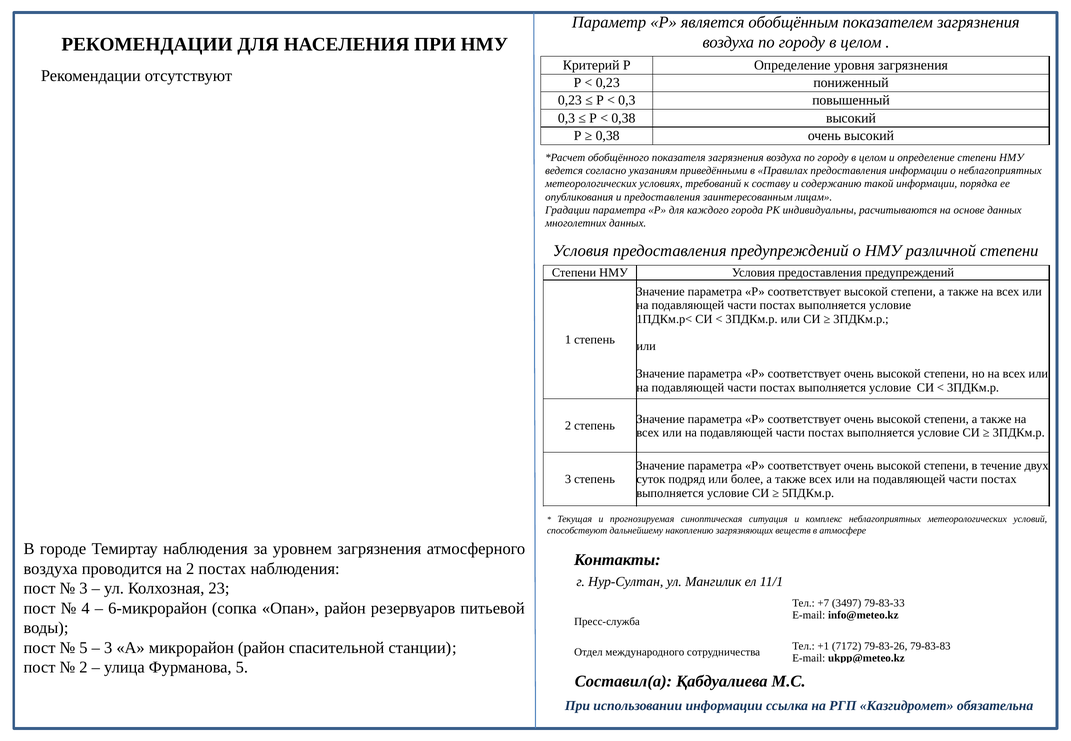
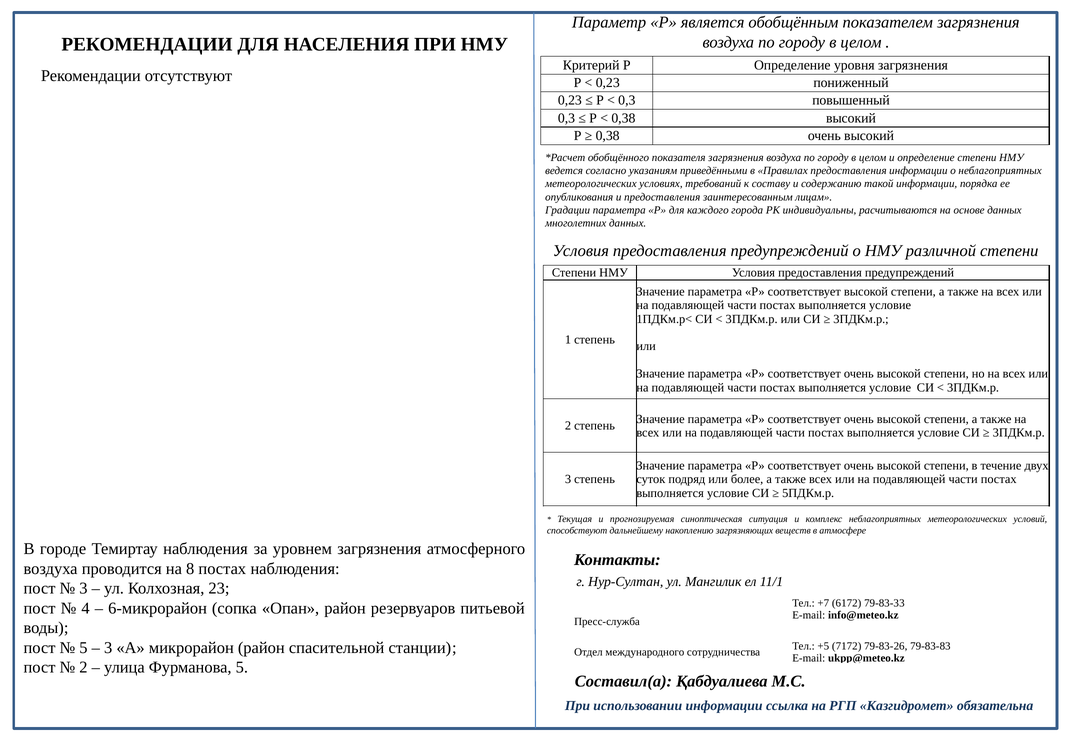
на 2: 2 -> 8
3497: 3497 -> 6172
+1: +1 -> +5
